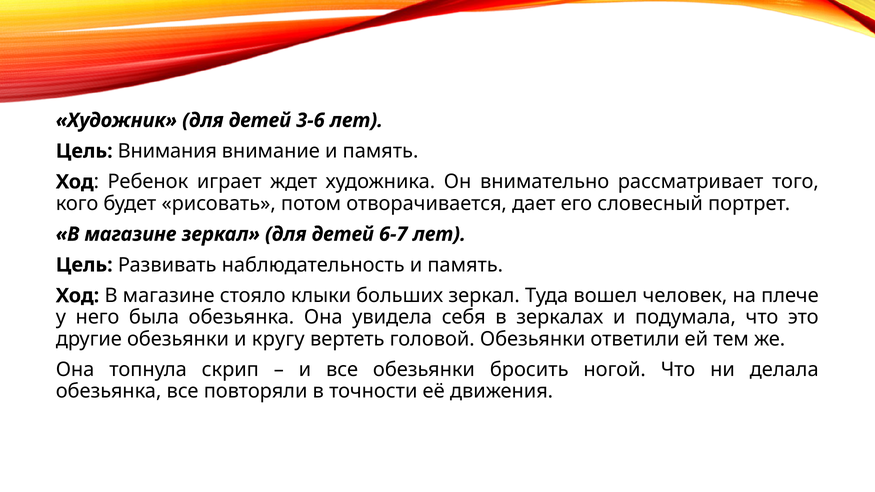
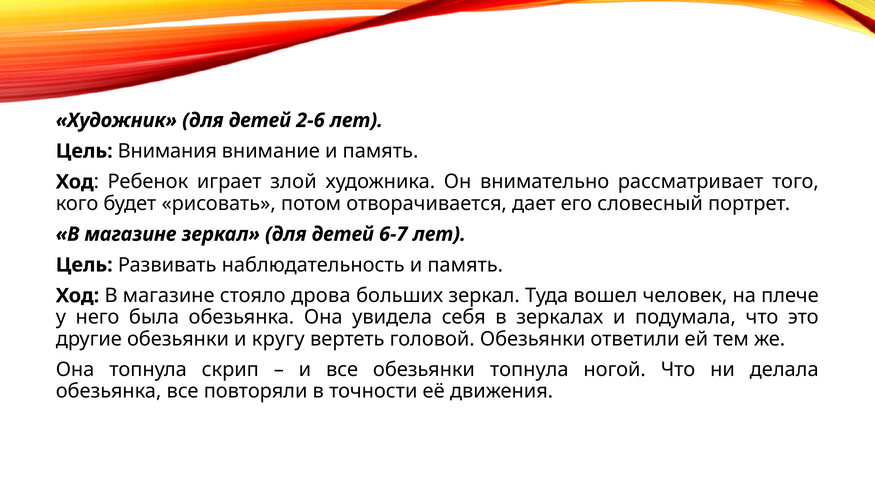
3-6: 3-6 -> 2-6
ждет: ждет -> злой
клыки: клыки -> дрова
обезьянки бросить: бросить -> топнула
